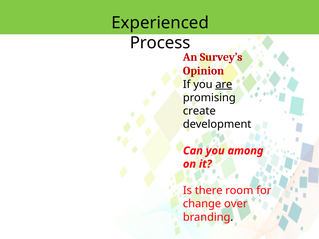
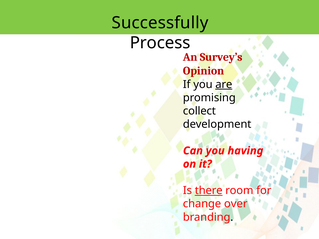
Experienced: Experienced -> Successfully
create: create -> collect
among: among -> having
there underline: none -> present
